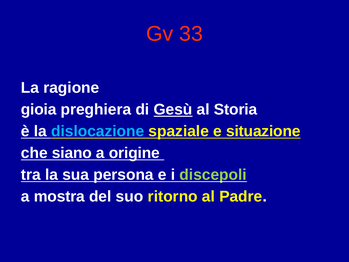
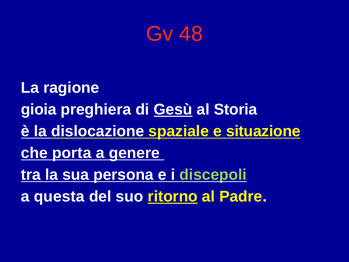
33: 33 -> 48
dislocazione colour: light blue -> white
siano: siano -> porta
origine: origine -> genere
mostra: mostra -> questa
ritorno underline: none -> present
